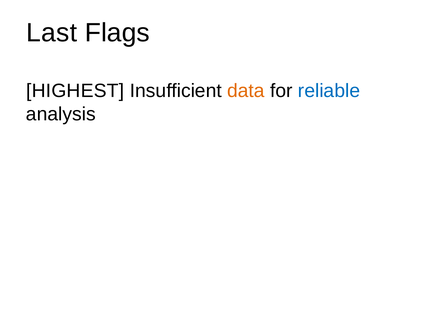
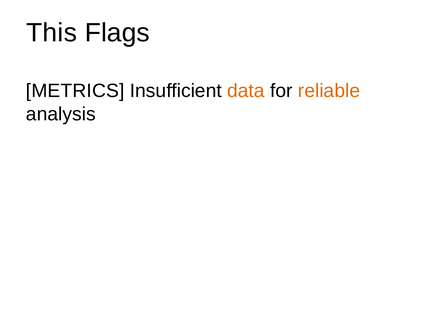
Last: Last -> This
HIGHEST: HIGHEST -> METRICS
reliable colour: blue -> orange
